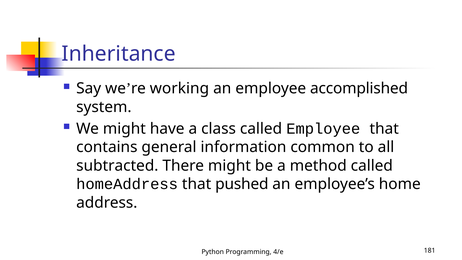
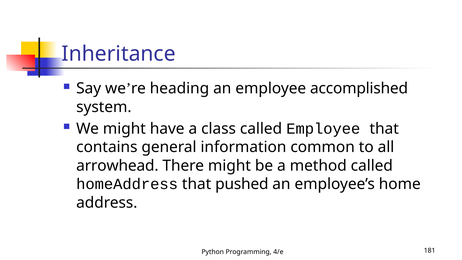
working: working -> heading
subtracted: subtracted -> arrowhead
